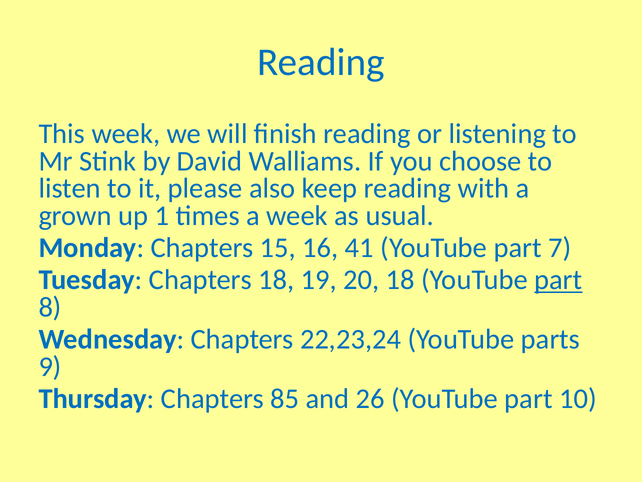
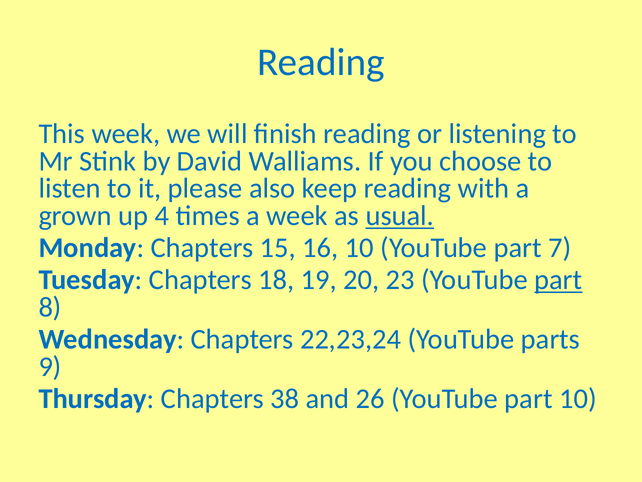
1: 1 -> 4
usual underline: none -> present
16 41: 41 -> 10
20 18: 18 -> 23
85: 85 -> 38
